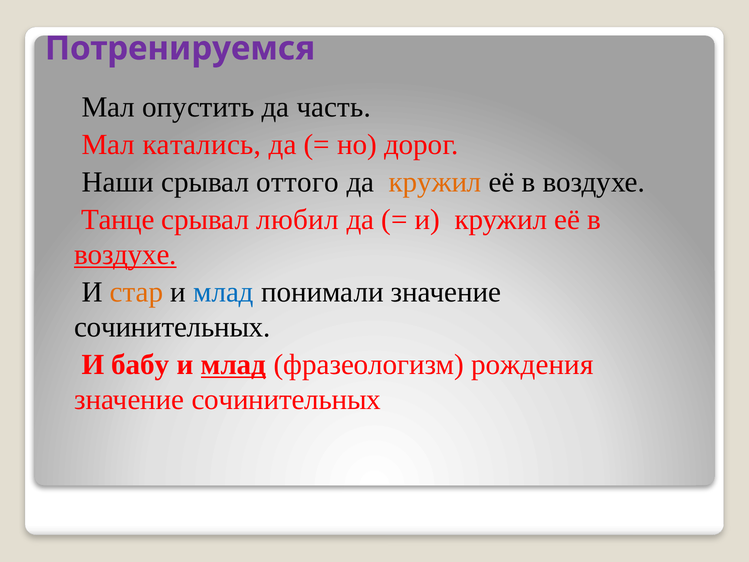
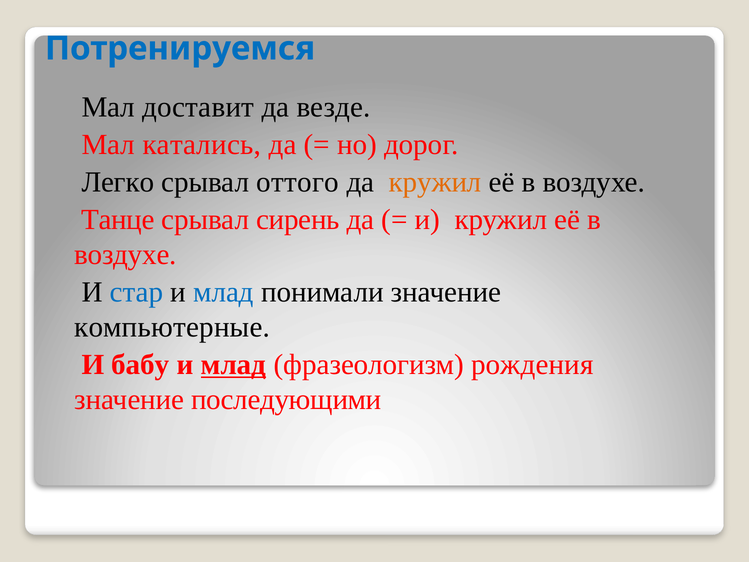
Потренируемся colour: purple -> blue
опустить: опустить -> доставит
часть: часть -> везде
Наши: Наши -> Легко
любил: любил -> сирень
воздухе at (125, 255) underline: present -> none
стар colour: orange -> blue
сочинительных at (172, 327): сочинительных -> компьютерные
сочинительных at (286, 399): сочинительных -> последующими
